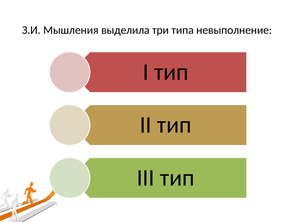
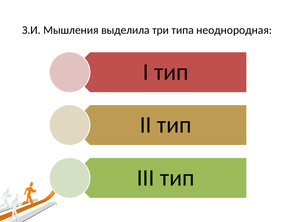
невыполнение: невыполнение -> неоднородная
